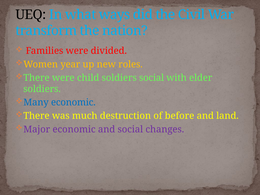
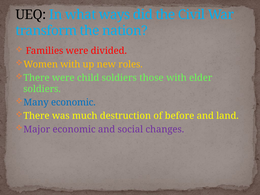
Women year: year -> with
soldiers social: social -> those
